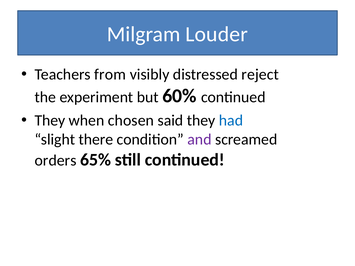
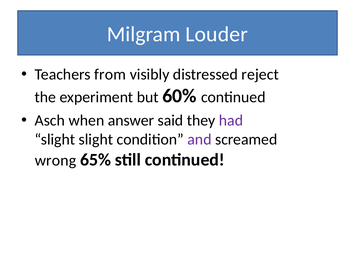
They at (50, 121): They -> Asch
chosen: chosen -> answer
had colour: blue -> purple
slight there: there -> slight
orders: orders -> wrong
